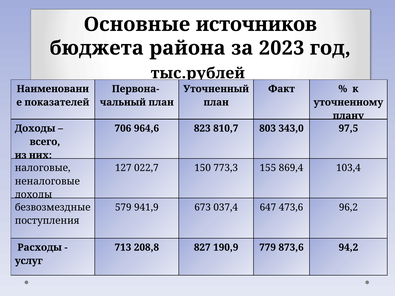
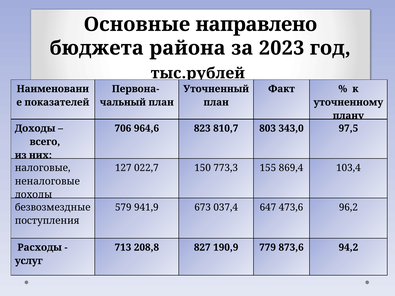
источников: источников -> направлено
